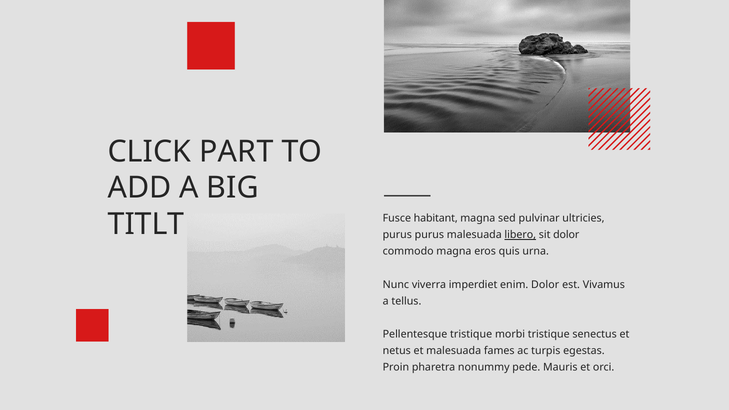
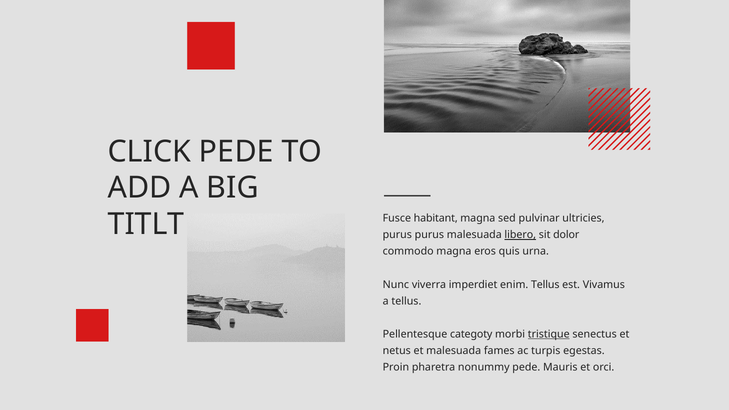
CLICK PART: PART -> PEDE
enim Dolor: Dolor -> Tellus
Pellentesque tristique: tristique -> categoty
tristique at (549, 334) underline: none -> present
